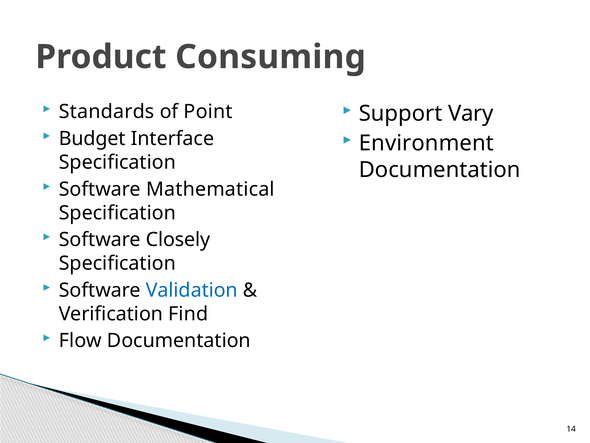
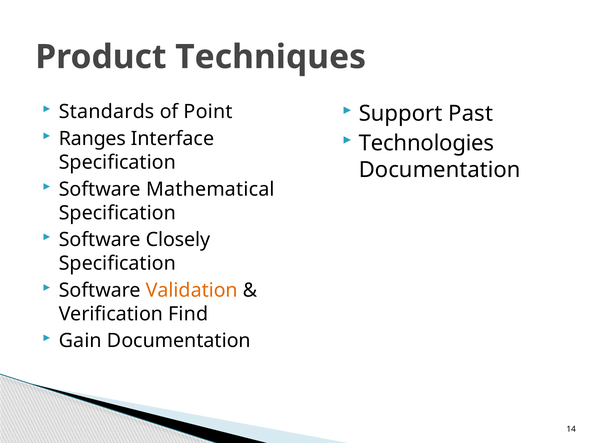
Consuming: Consuming -> Techniques
Vary: Vary -> Past
Budget: Budget -> Ranges
Environment: Environment -> Technologies
Validation colour: blue -> orange
Flow: Flow -> Gain
